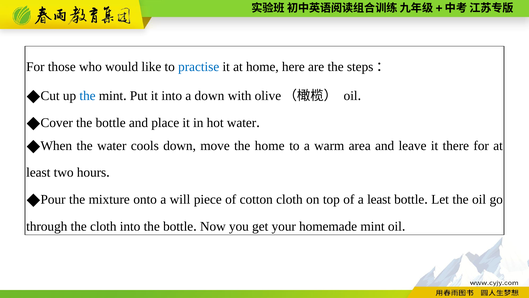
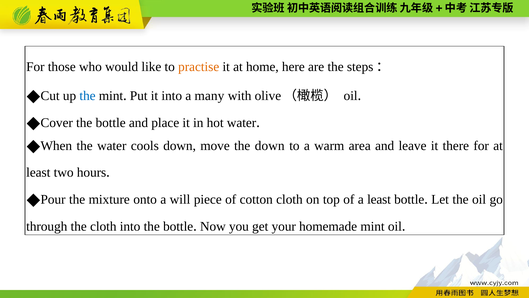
practise colour: blue -> orange
a down: down -> many
the home: home -> down
